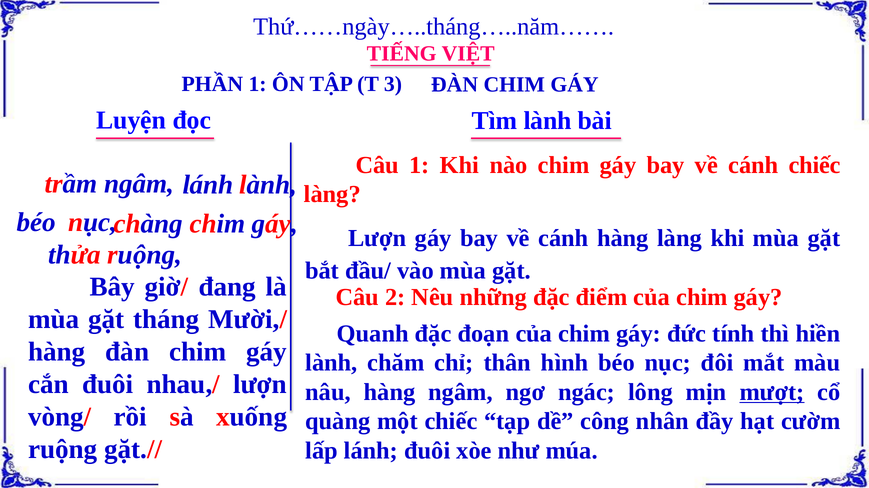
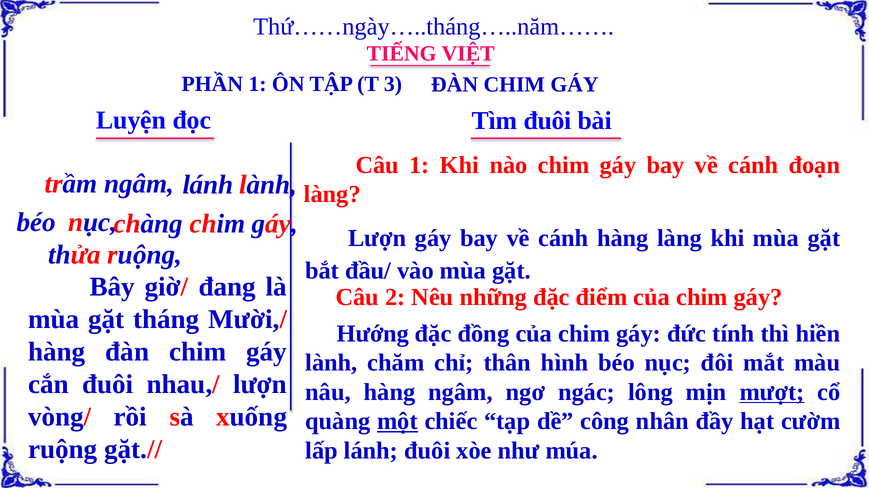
Tìm lành: lành -> đuôi
cánh chiếc: chiếc -> đoạn
Quanh: Quanh -> Hướng
đoạn: đoạn -> đồng
một underline: none -> present
